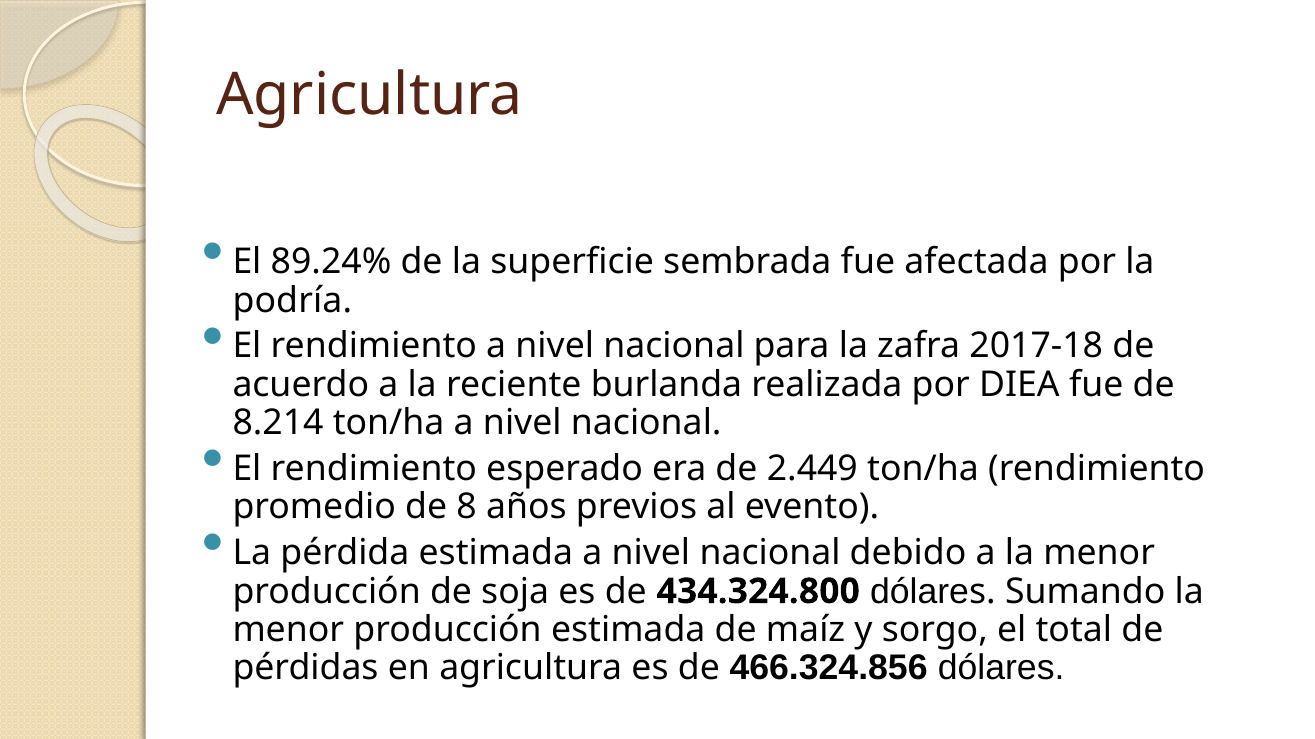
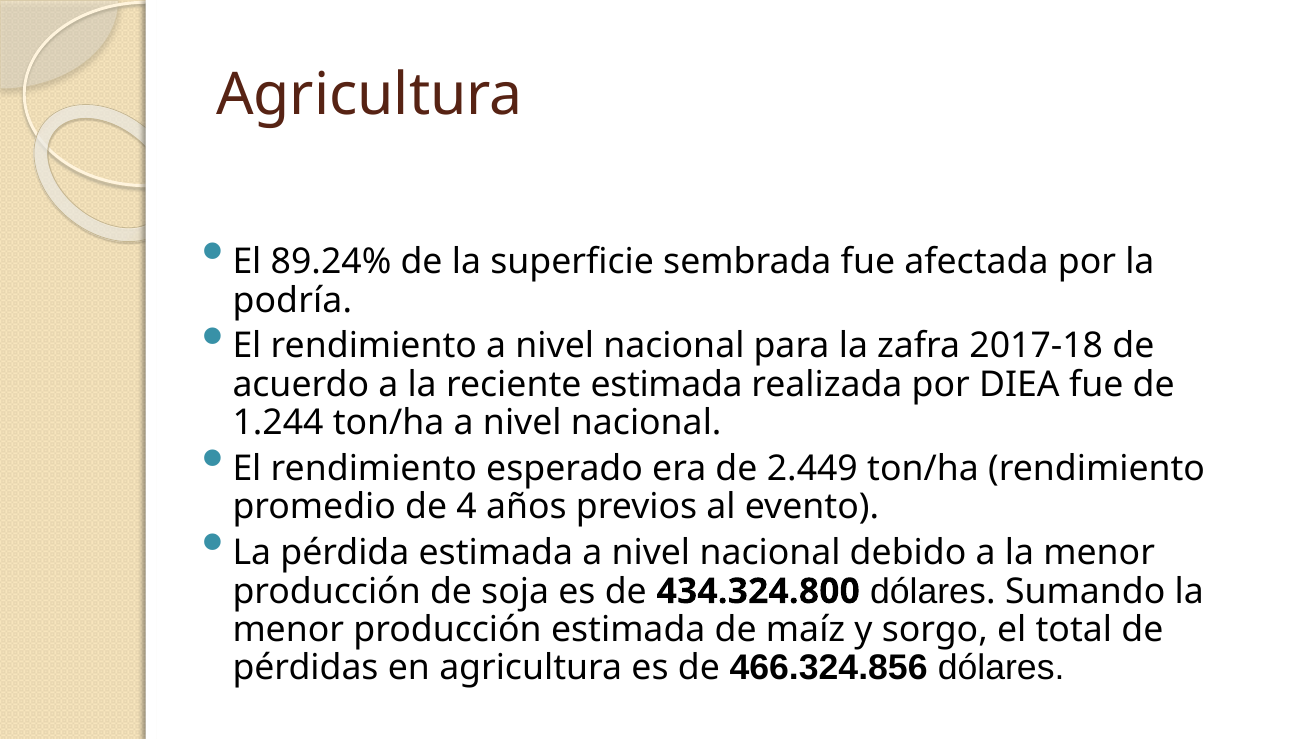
reciente burlanda: burlanda -> estimada
8.214: 8.214 -> 1.244
8: 8 -> 4
